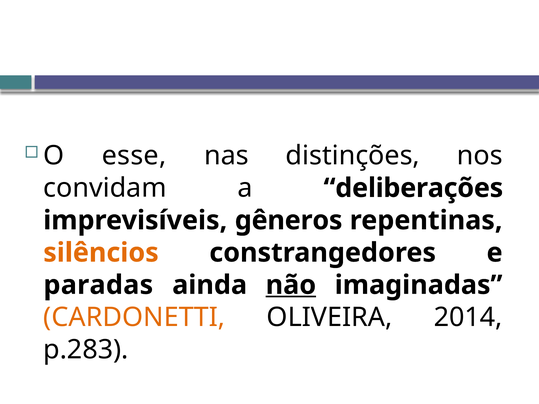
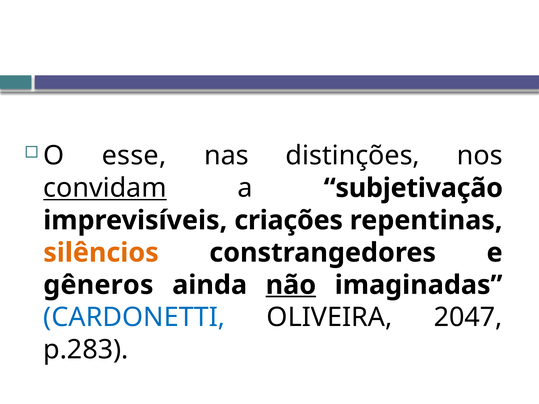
convidam underline: none -> present
deliberações: deliberações -> subjetivação
gêneros: gêneros -> criações
paradas: paradas -> gêneros
CARDONETTI colour: orange -> blue
2014: 2014 -> 2047
